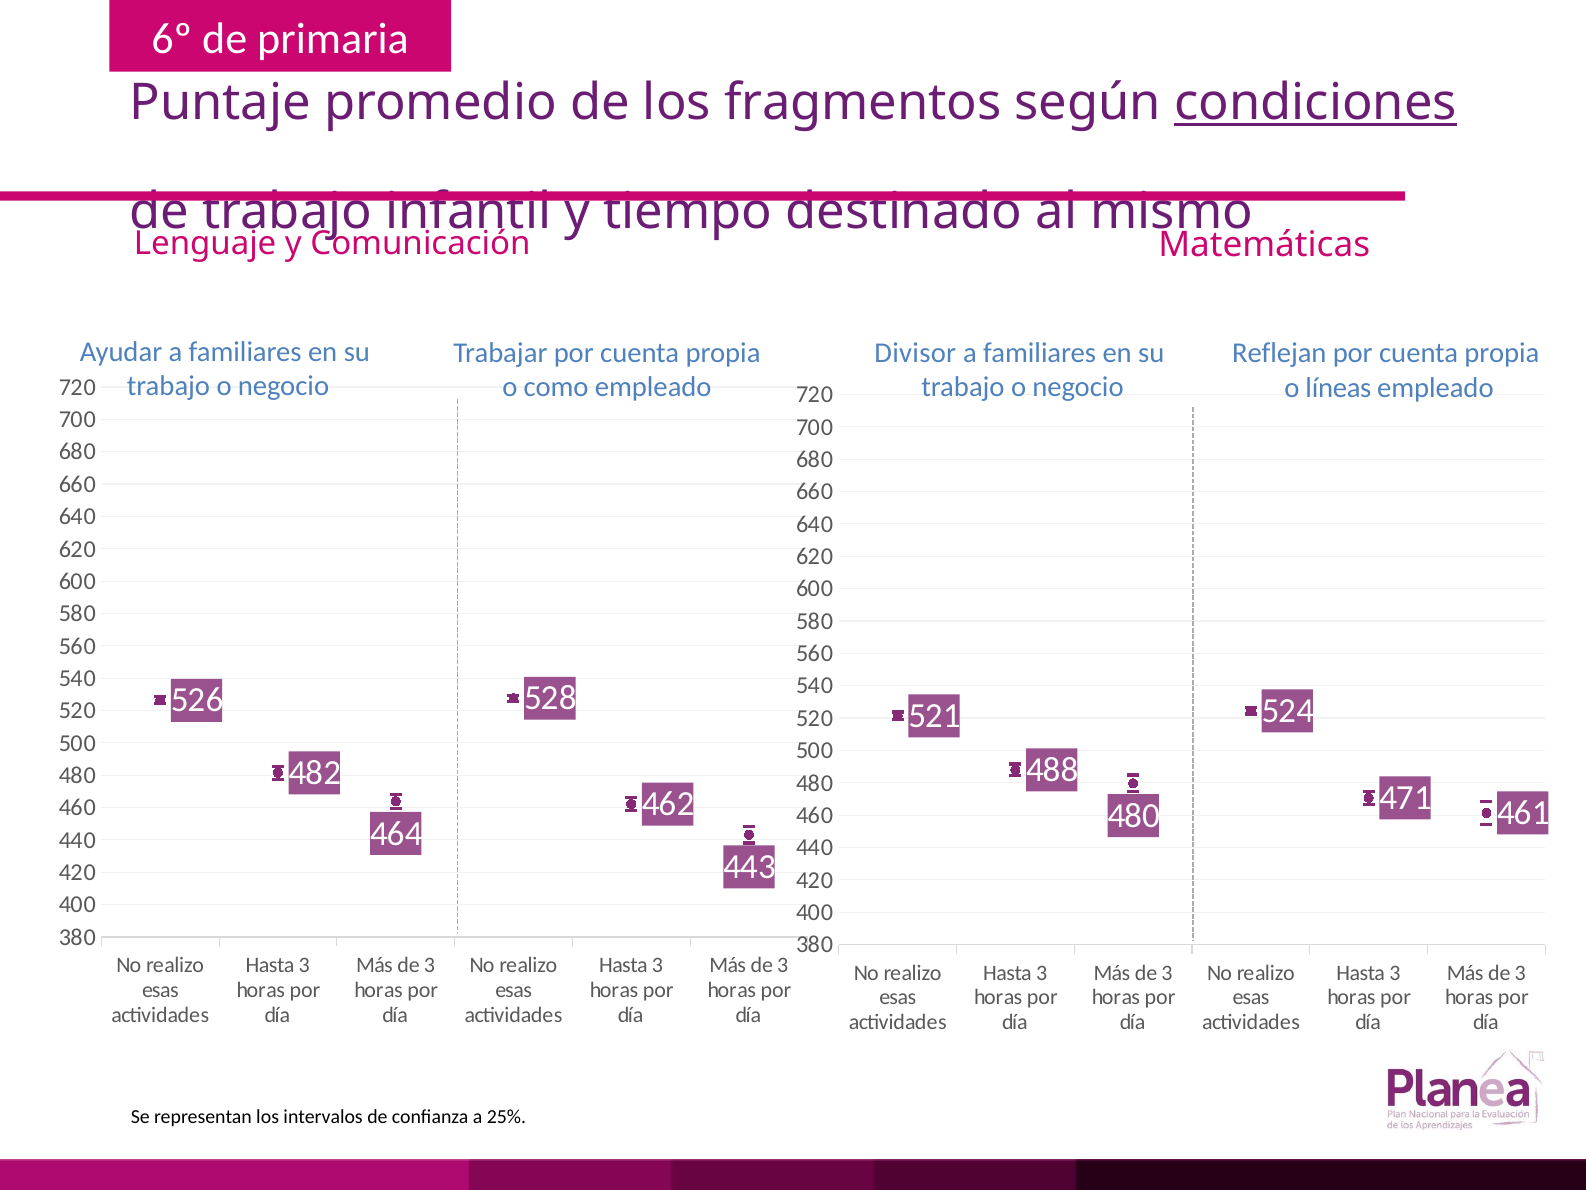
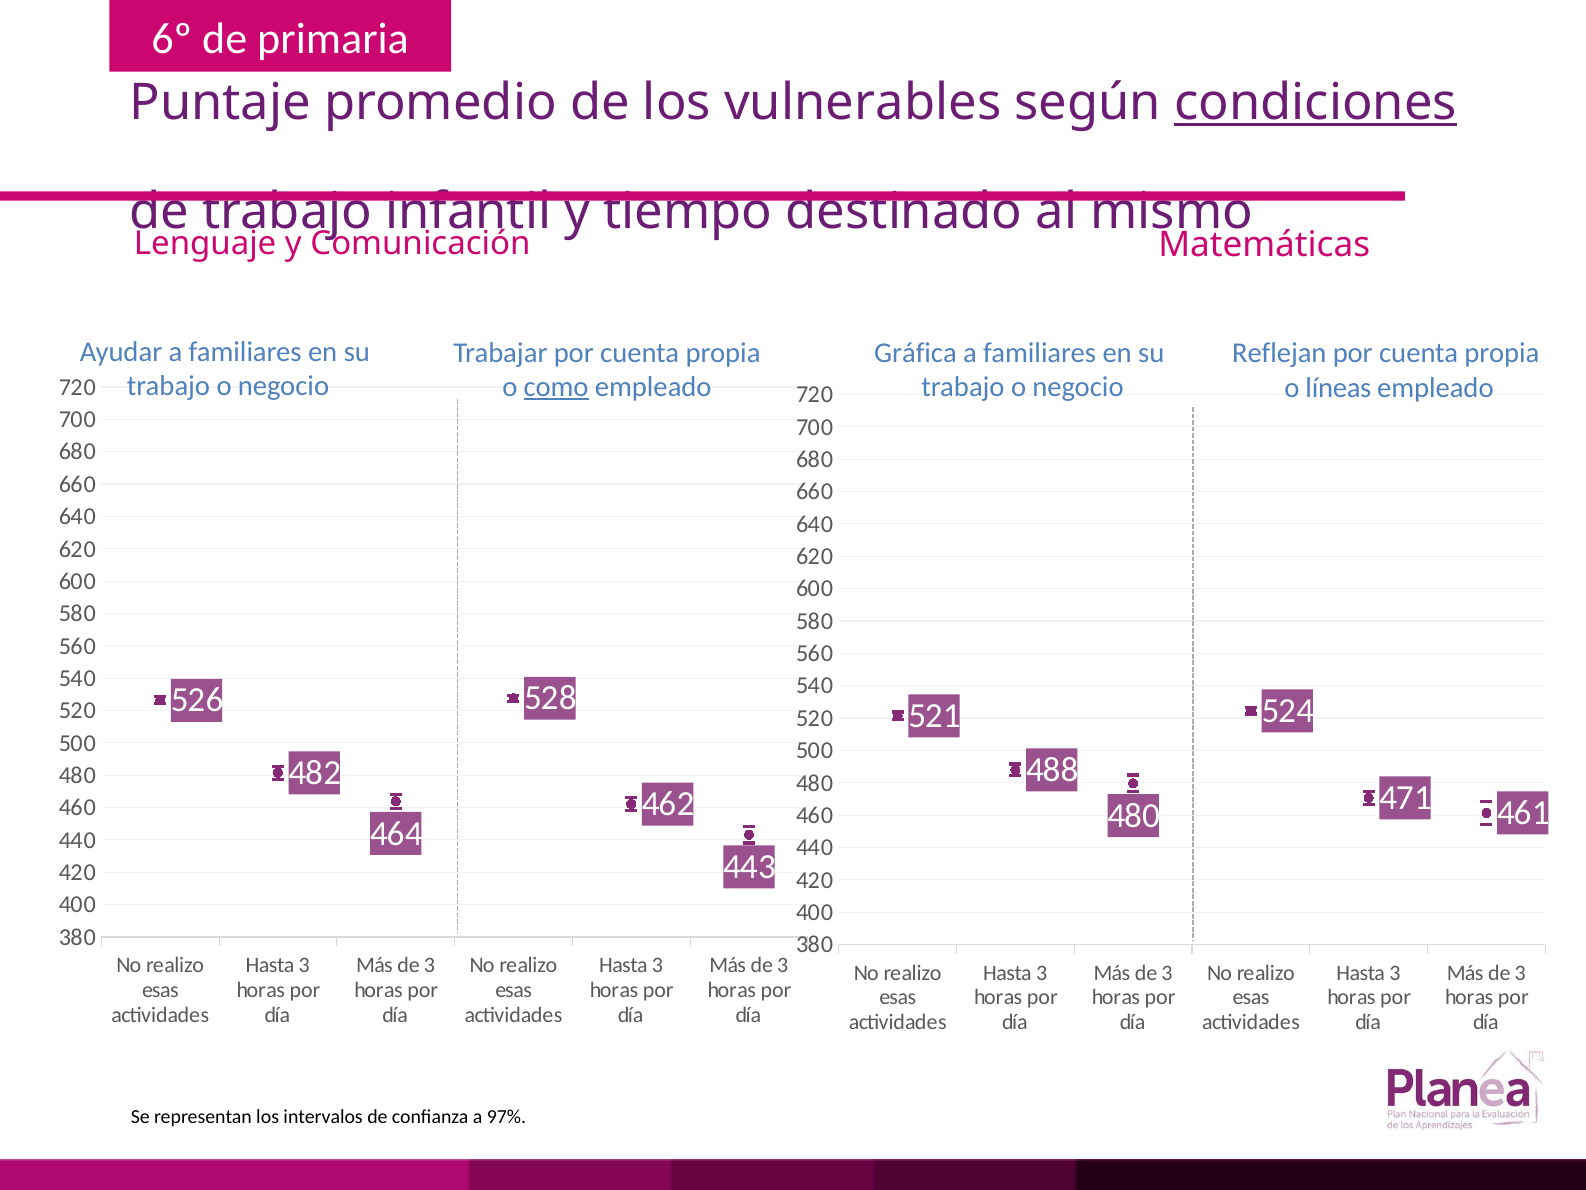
fragmentos: fragmentos -> vulnerables
Divisor: Divisor -> Gráfica
como underline: none -> present
25%: 25% -> 97%
